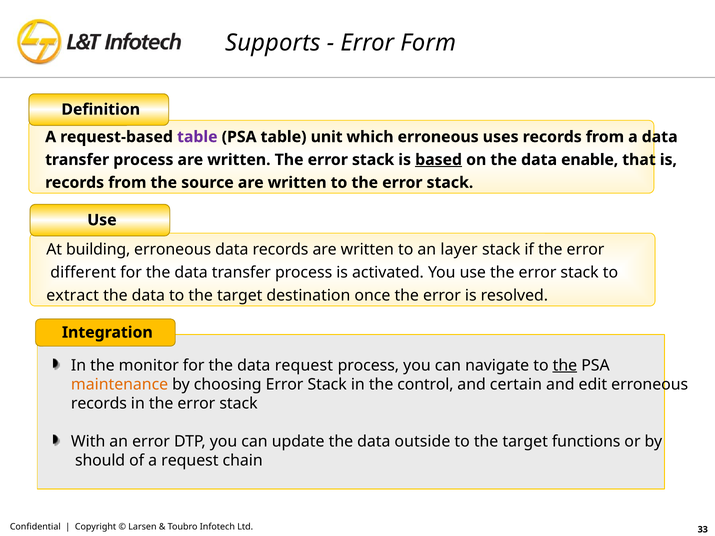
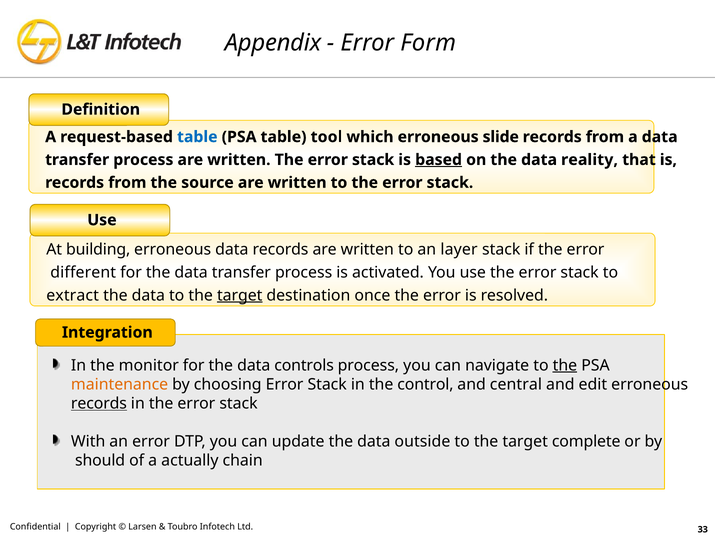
Supports: Supports -> Appendix
table at (197, 137) colour: purple -> blue
unit: unit -> tool
uses: uses -> slide
enable: enable -> reality
target at (240, 296) underline: none -> present
data request: request -> controls
certain: certain -> central
records at (99, 404) underline: none -> present
functions: functions -> complete
a request: request -> actually
